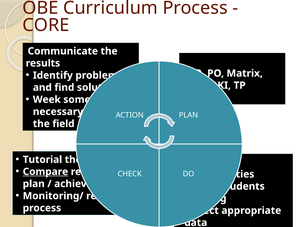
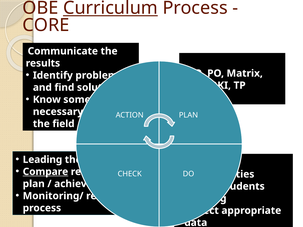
Curriculum underline: none -> present
Week: Week -> Know
Tutorial: Tutorial -> Leading
